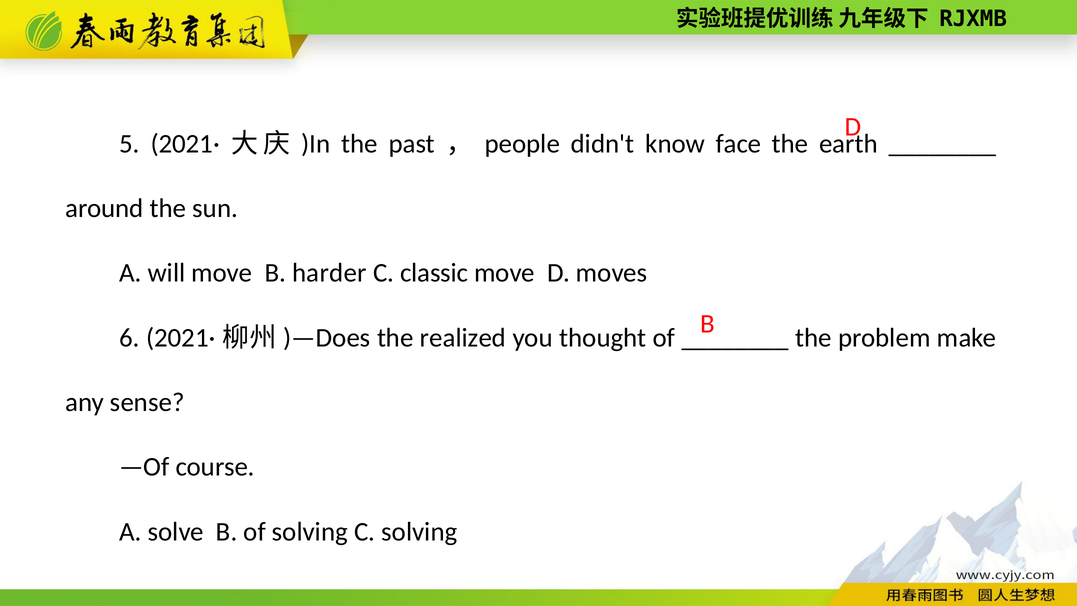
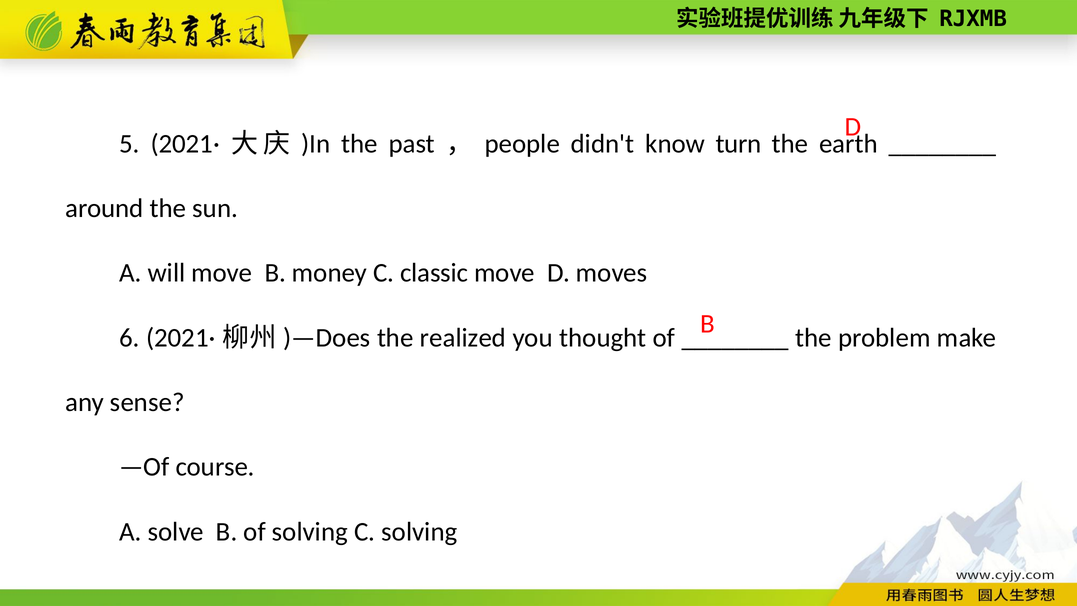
face: face -> turn
harder: harder -> money
